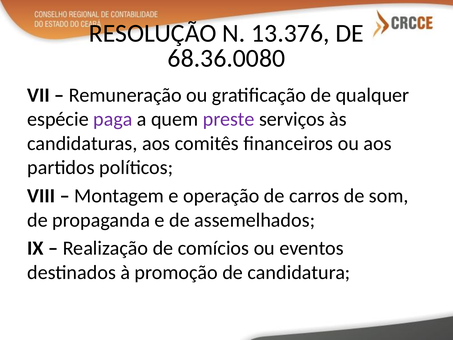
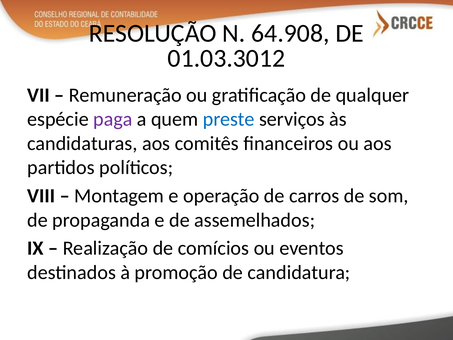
13.376: 13.376 -> 64.908
68.36.0080: 68.36.0080 -> 01.03.3012
preste colour: purple -> blue
